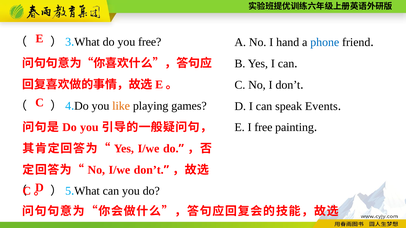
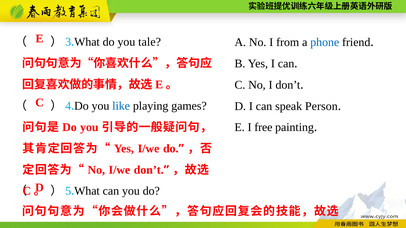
hand: hand -> from
you free: free -> tale
Events: Events -> Person
like colour: orange -> blue
